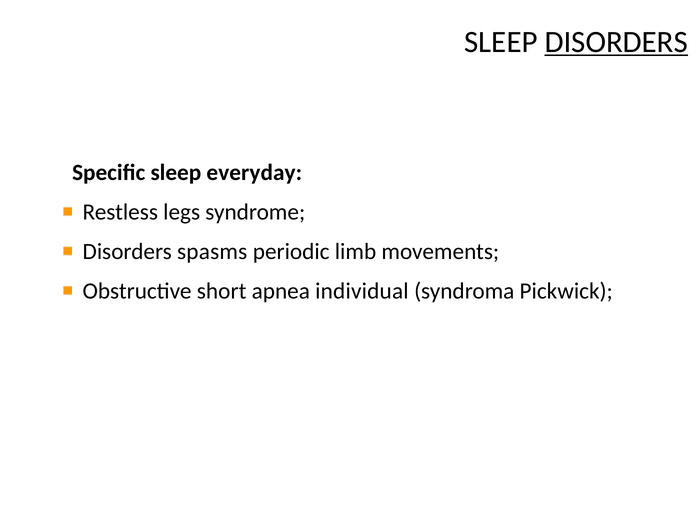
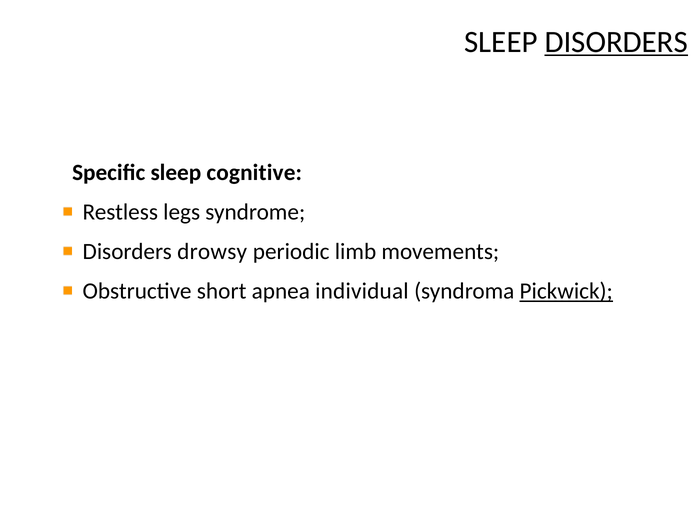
everyday: everyday -> cognitive
spasms: spasms -> drowsy
Pickwick underline: none -> present
